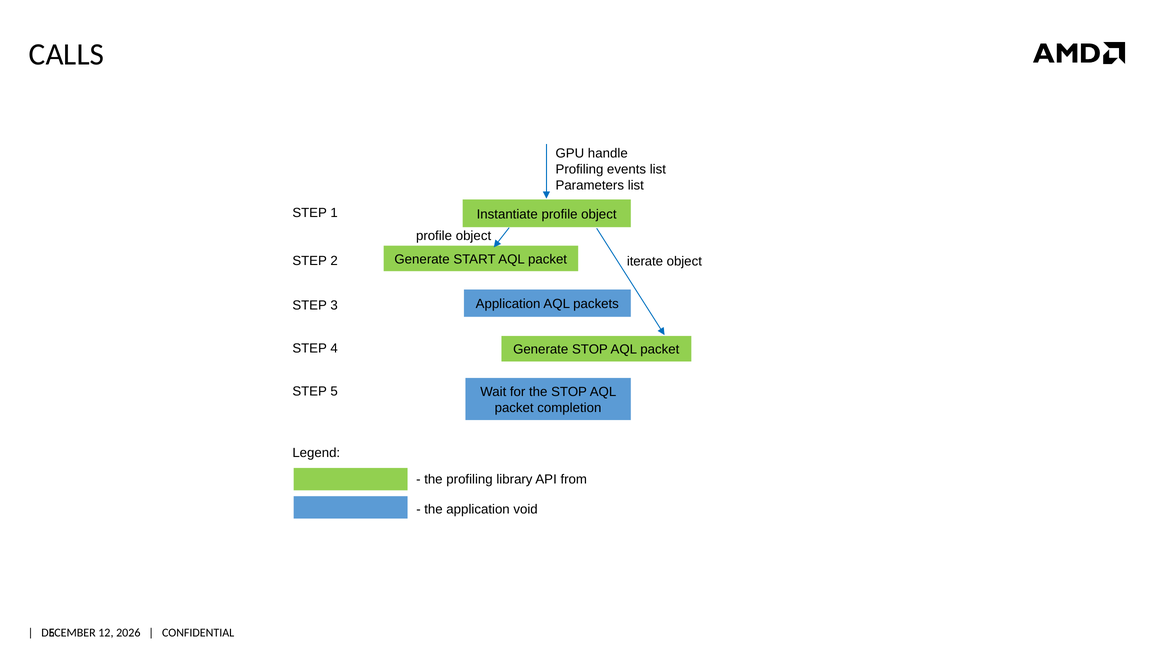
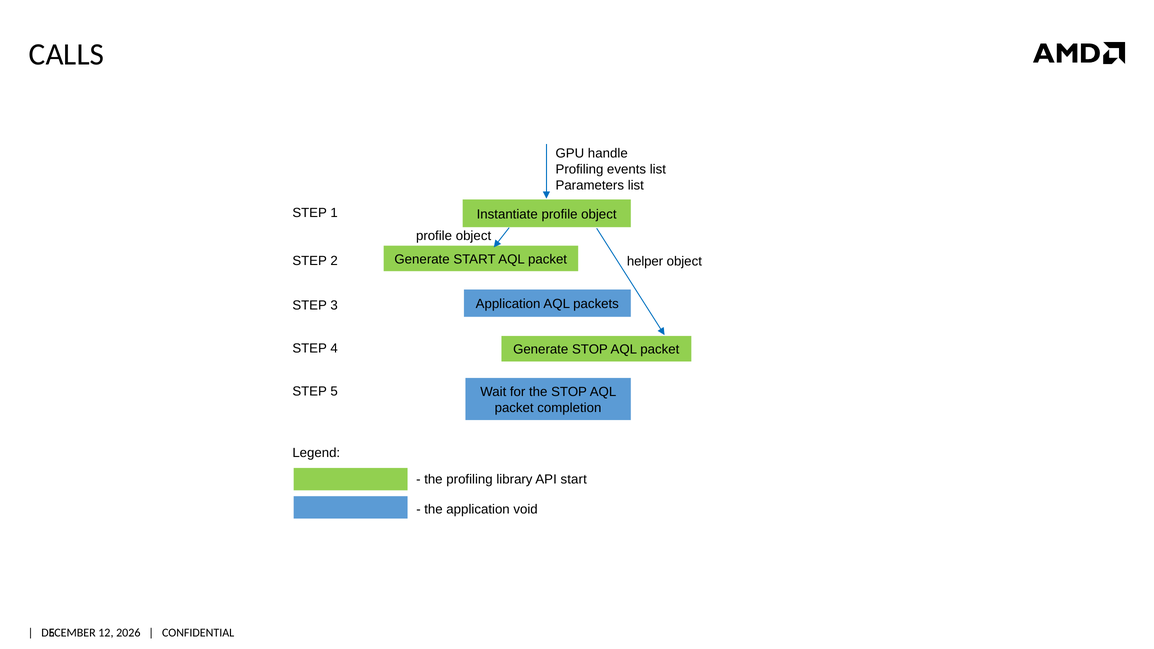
iterate: iterate -> helper
API from: from -> start
